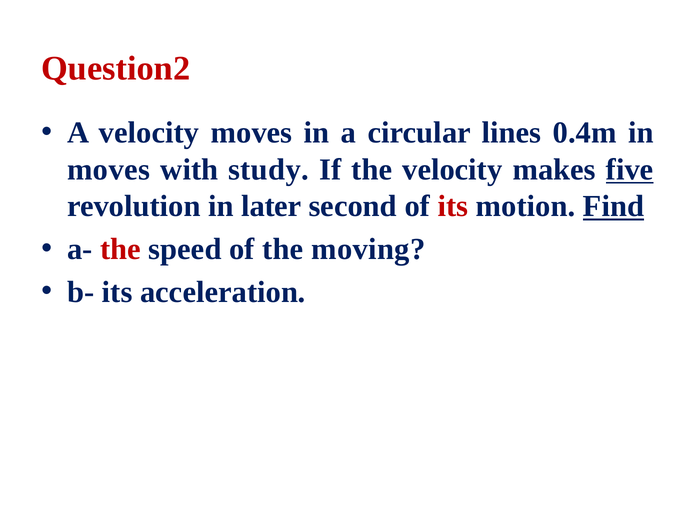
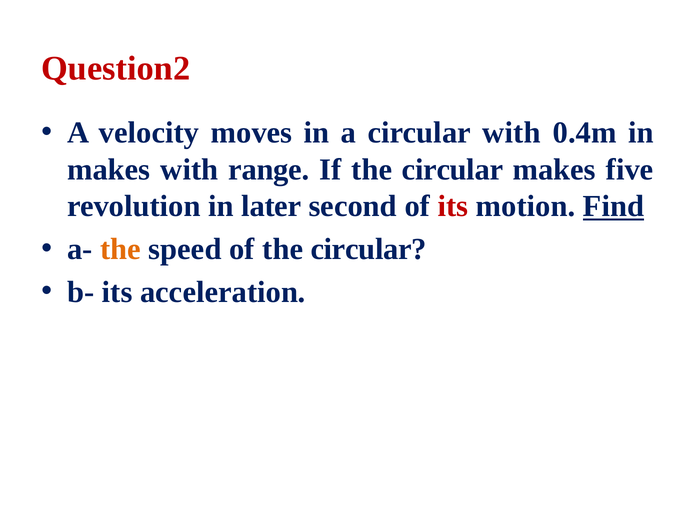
circular lines: lines -> with
moves at (109, 170): moves -> makes
study: study -> range
If the velocity: velocity -> circular
five underline: present -> none
the at (121, 249) colour: red -> orange
of the moving: moving -> circular
